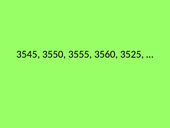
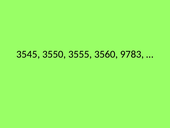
3525: 3525 -> 9783
